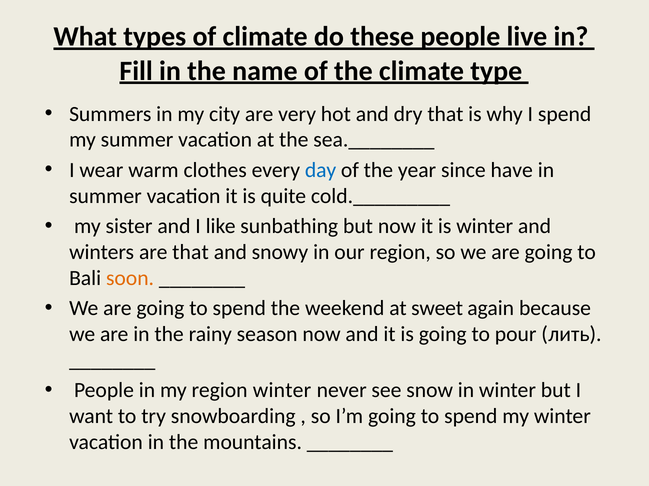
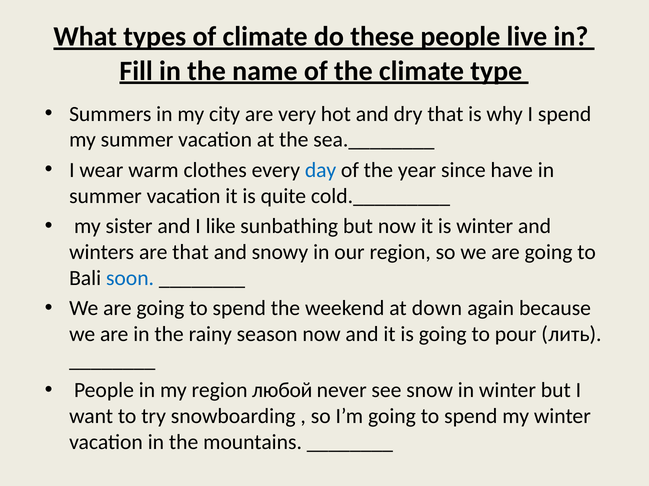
soon colour: orange -> blue
sweet: sweet -> down
region winter: winter -> любой
